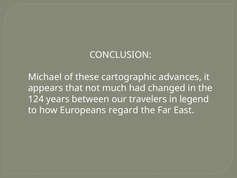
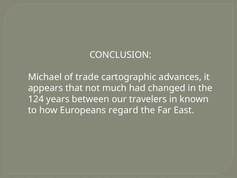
these: these -> trade
legend: legend -> known
